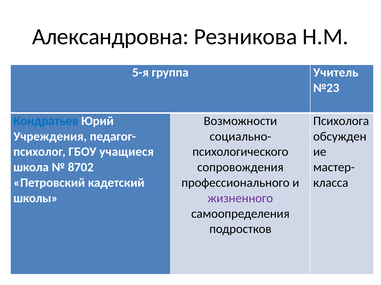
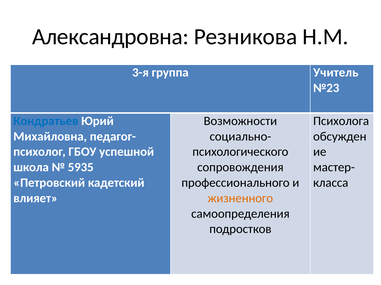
5-я: 5-я -> 3-я
Учреждения: Учреждения -> Михайловна
учащиеся: учащиеся -> успешной
8702: 8702 -> 5935
школы: школы -> влияет
жизненного colour: purple -> orange
